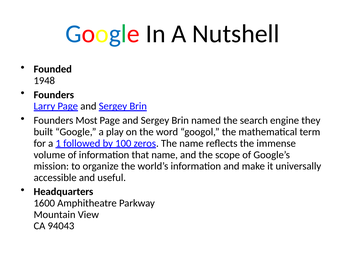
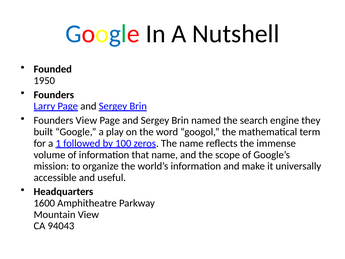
1948: 1948 -> 1950
Founders Most: Most -> View
